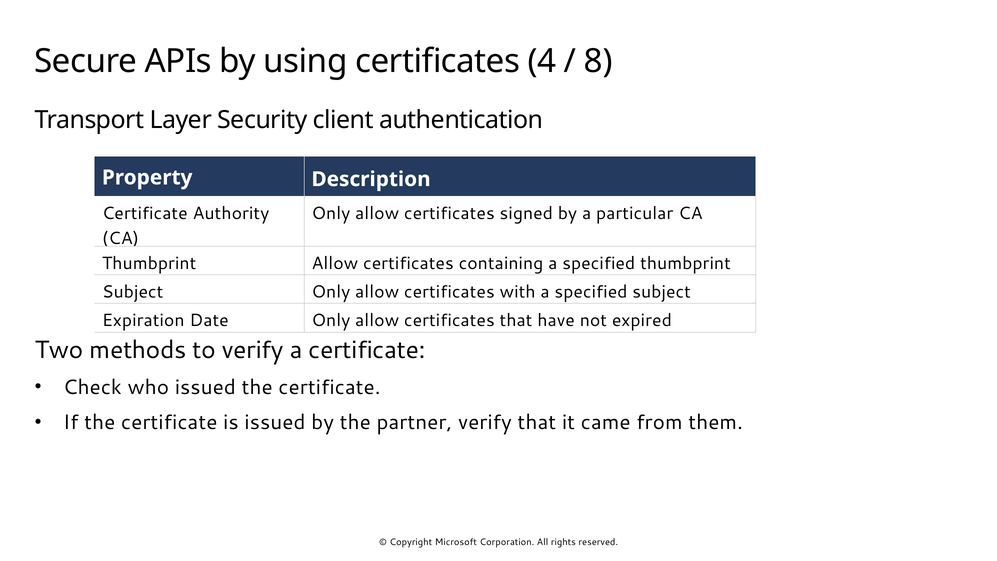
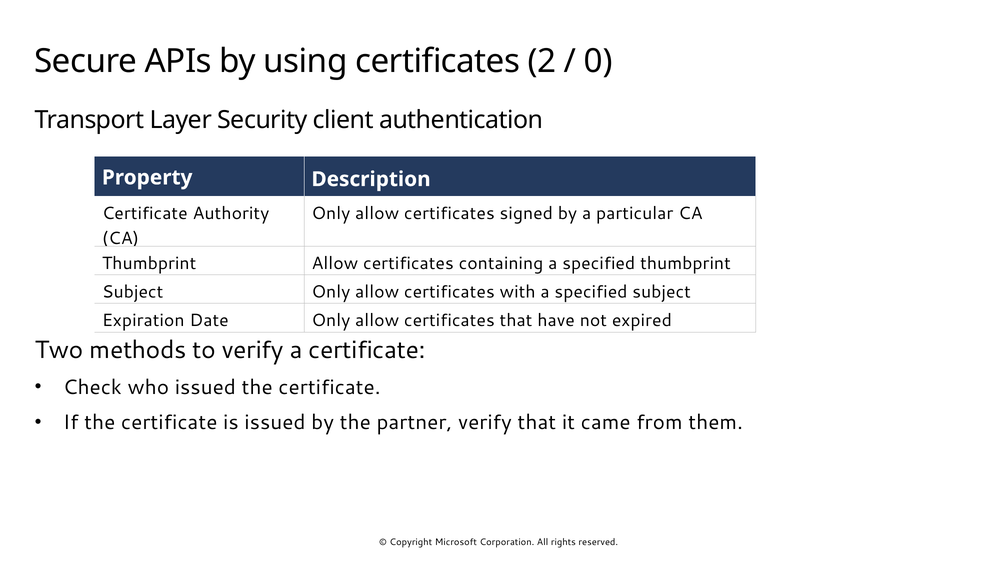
4: 4 -> 2
8: 8 -> 0
